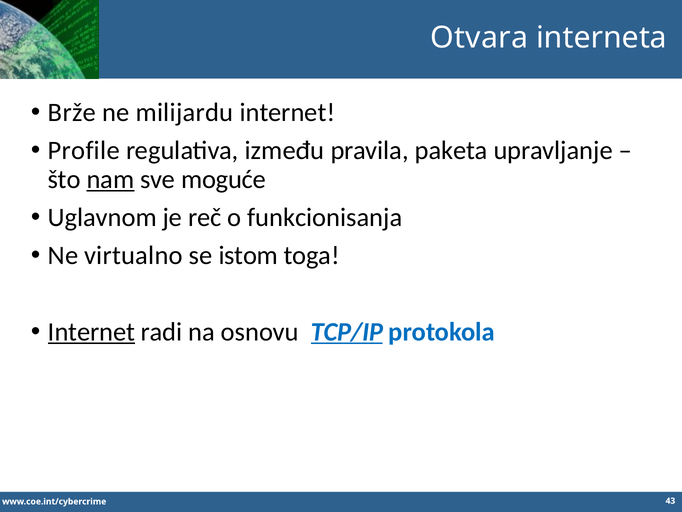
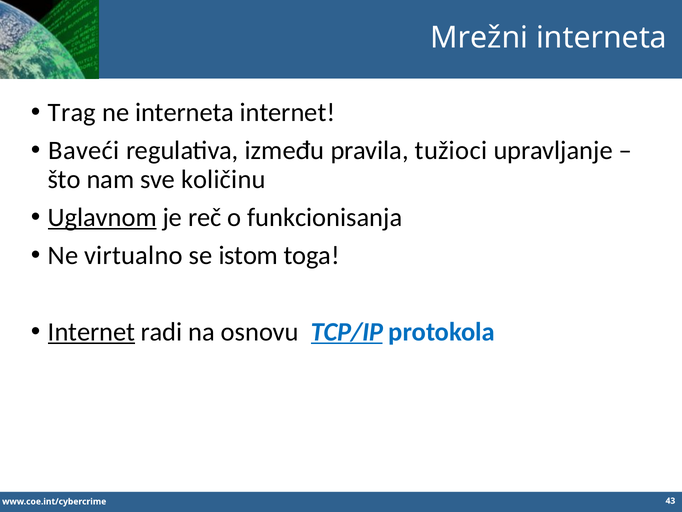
Otvara: Otvara -> Mrežni
Brže: Brže -> Trag
ne milijardu: milijardu -> interneta
Profile: Profile -> Baveći
paketa: paketa -> tužioci
nam underline: present -> none
moguće: moguće -> količinu
Uglavnom underline: none -> present
